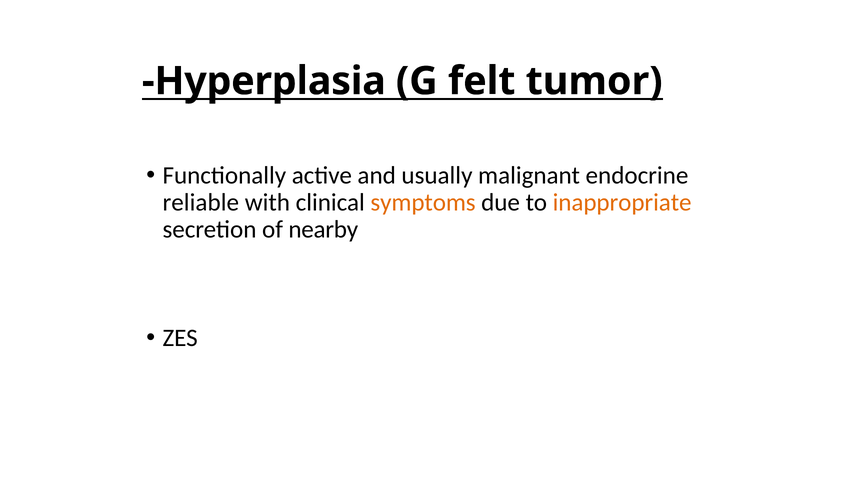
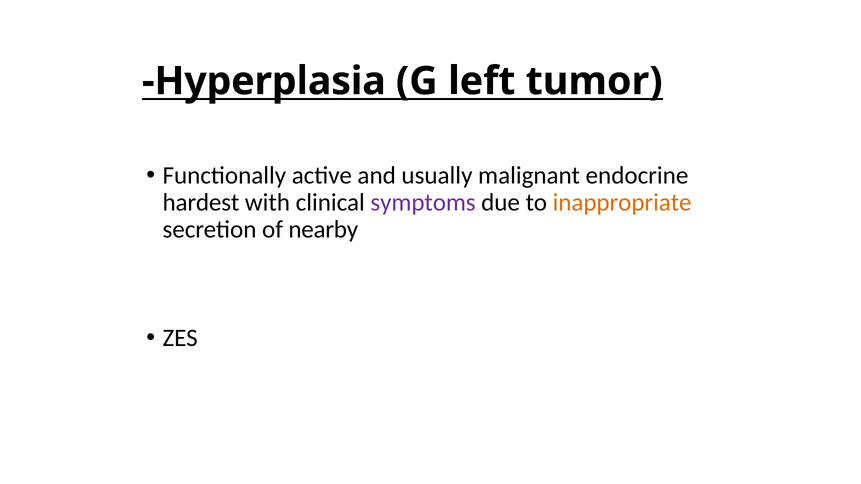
felt: felt -> left
reliable: reliable -> hardest
symptoms colour: orange -> purple
